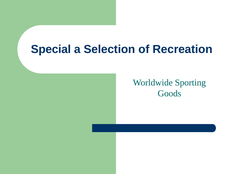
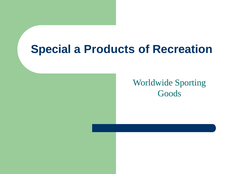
Selection: Selection -> Products
